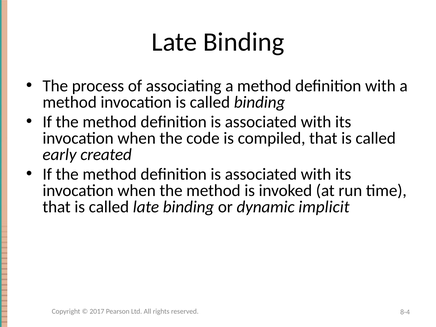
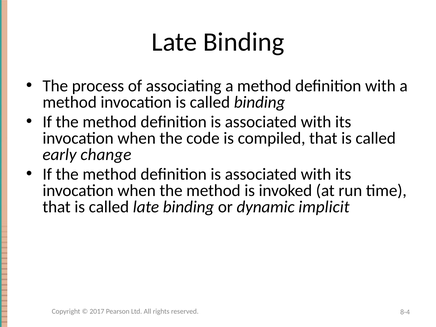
created: created -> change
